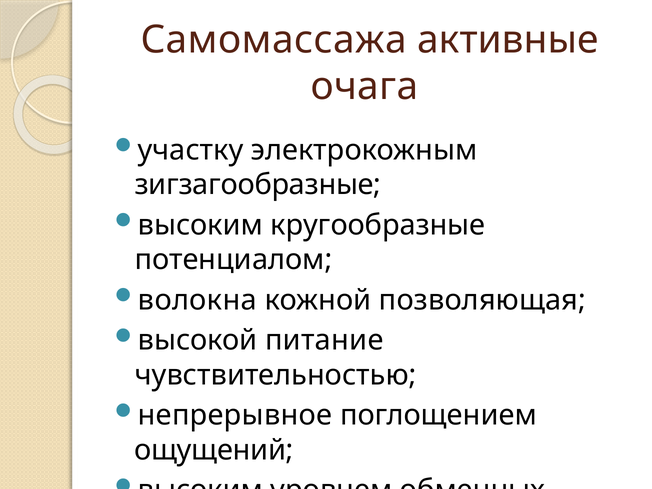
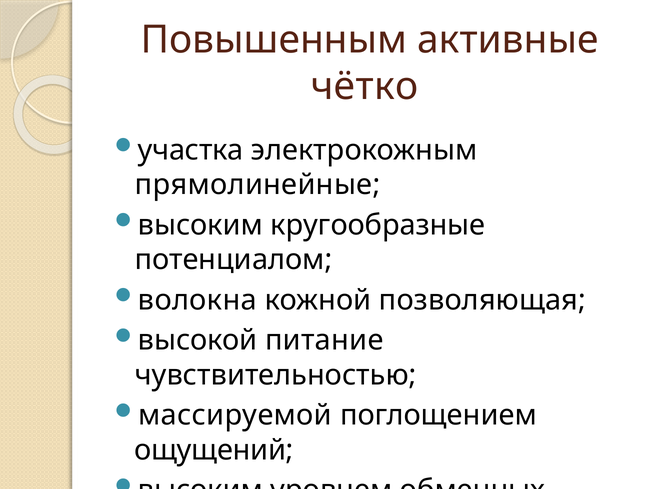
Самомассажа: Самомассажа -> Повышенным
очага: очага -> чётко
участку: участку -> участка
зигзагообразные: зигзагообразные -> прямолинейные
непрерывное: непрерывное -> массируемой
